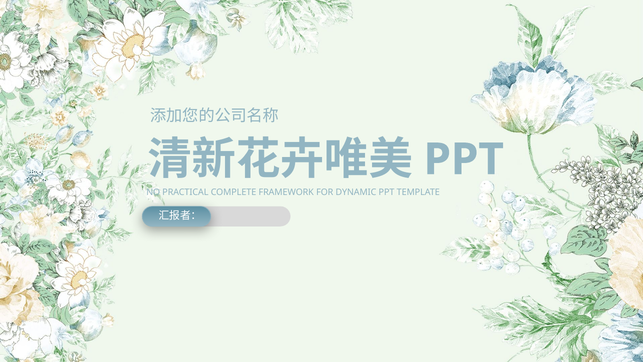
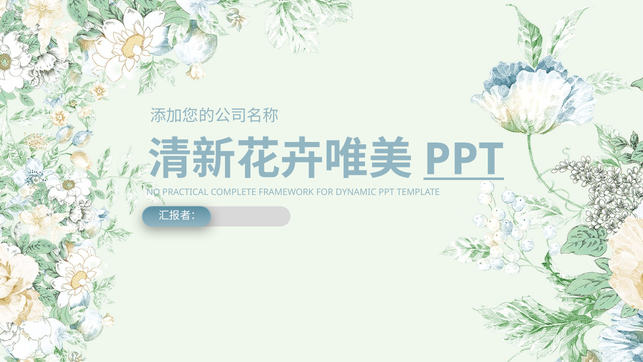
PPT at (464, 159) underline: none -> present
